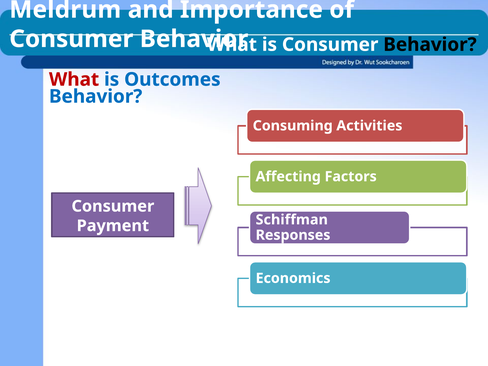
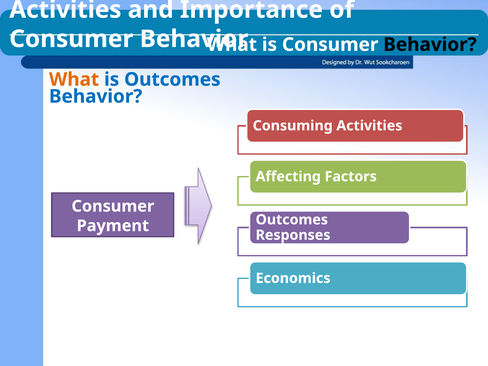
Meldrum at (65, 10): Meldrum -> Activities
What at (74, 79) colour: red -> orange
Schiffman at (292, 220): Schiffman -> Outcomes
